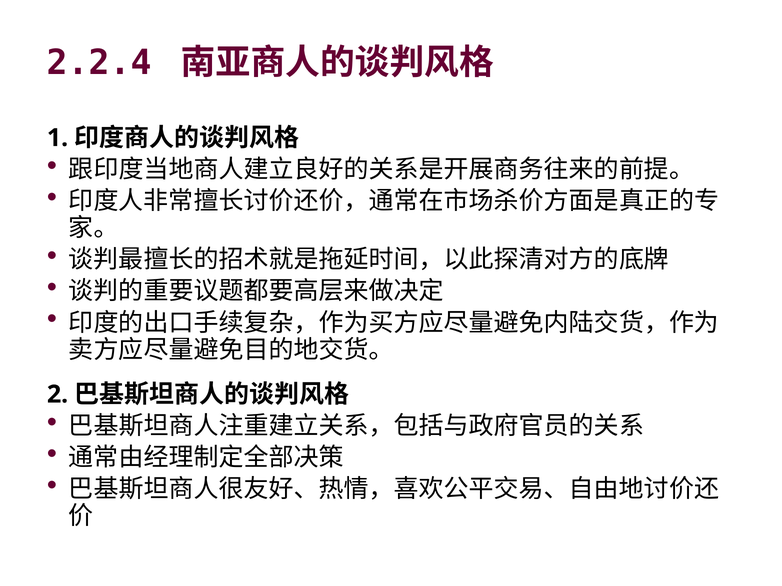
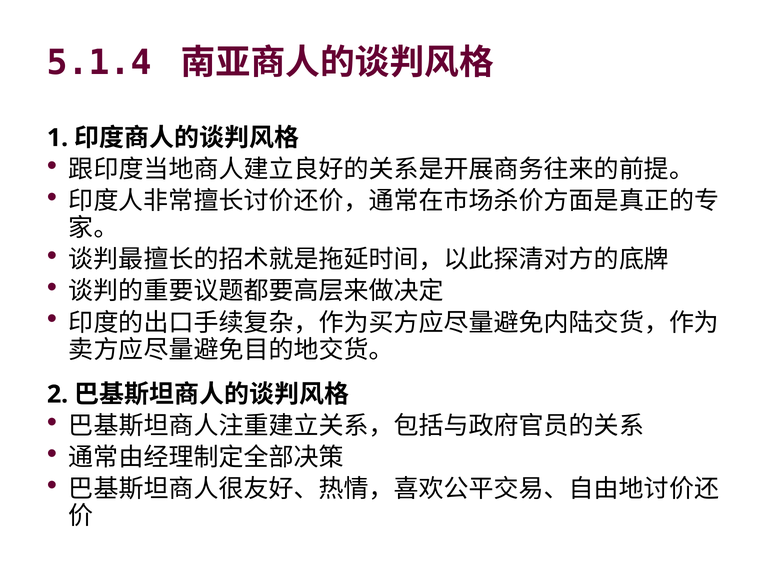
2.2.4: 2.2.4 -> 5.1.4
